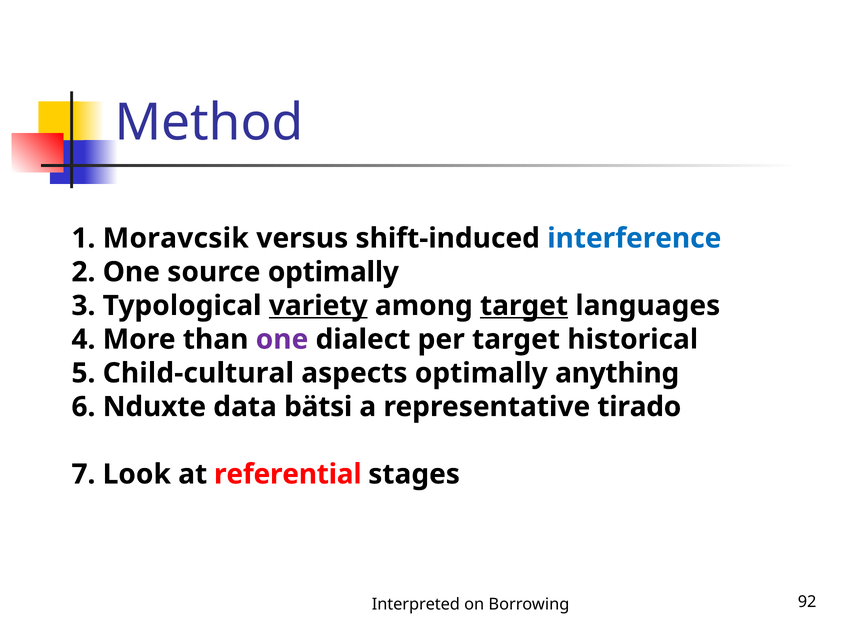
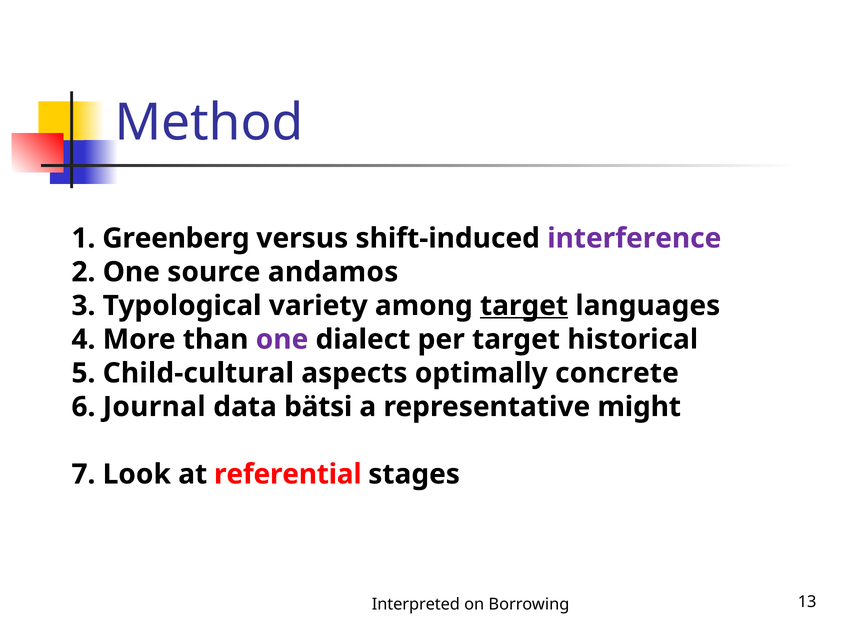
Moravcsik: Moravcsik -> Greenberg
interference colour: blue -> purple
source optimally: optimally -> andamos
variety underline: present -> none
anything: anything -> concrete
Nduxte: Nduxte -> Journal
tirado: tirado -> might
92: 92 -> 13
